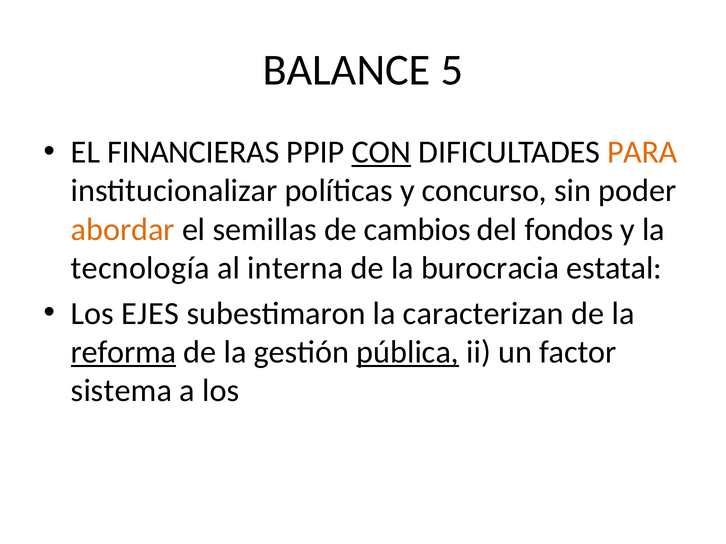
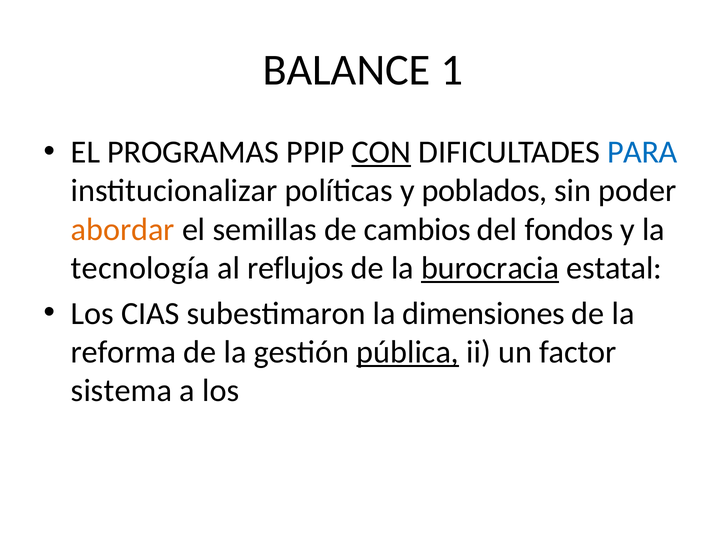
5: 5 -> 1
FINANCIERAS: FINANCIERAS -> PROGRAMAS
PARA colour: orange -> blue
concurso: concurso -> poblados
interna: interna -> reflujos
burocracia underline: none -> present
EJES: EJES -> CIAS
caracterizan: caracterizan -> dimensiones
reforma underline: present -> none
